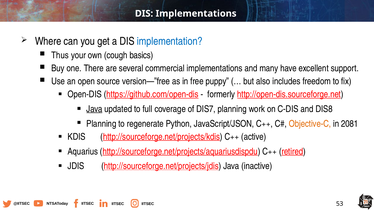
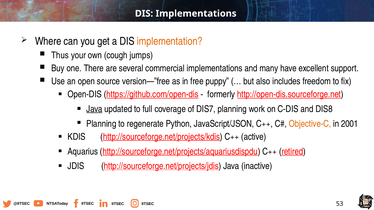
implementation colour: blue -> orange
basics: basics -> jumps
2081: 2081 -> 2001
